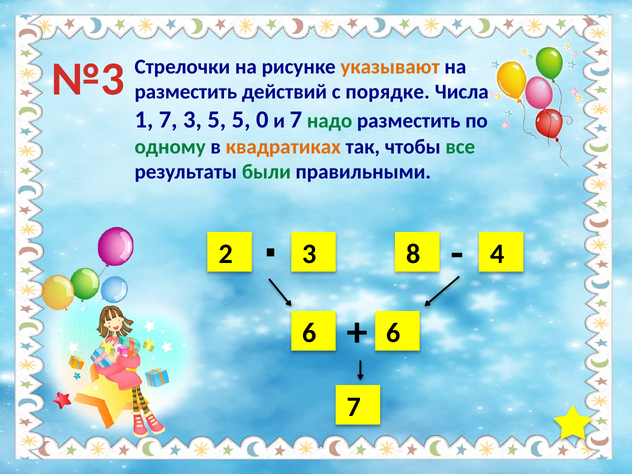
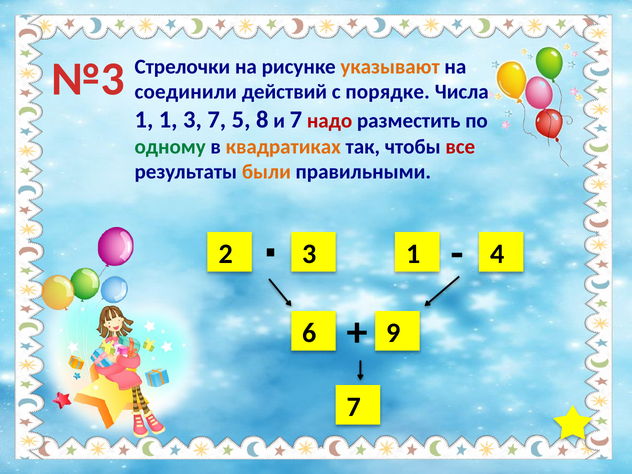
разместить at (186, 92): разместить -> соединили
1 7: 7 -> 1
3 5: 5 -> 7
0: 0 -> 8
надо colour: green -> red
все colour: green -> red
были colour: green -> orange
3 8: 8 -> 1
6 6: 6 -> 9
